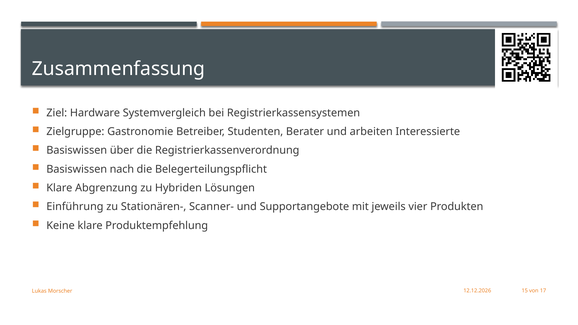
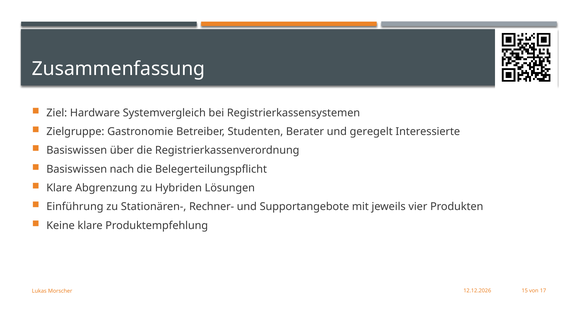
arbeiten: arbeiten -> geregelt
Scanner-: Scanner- -> Rechner-
